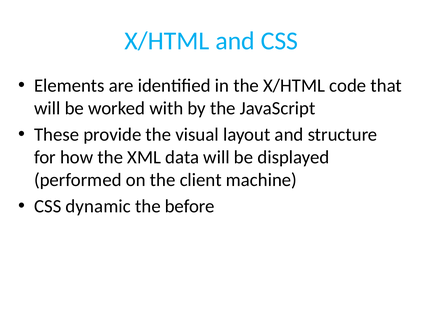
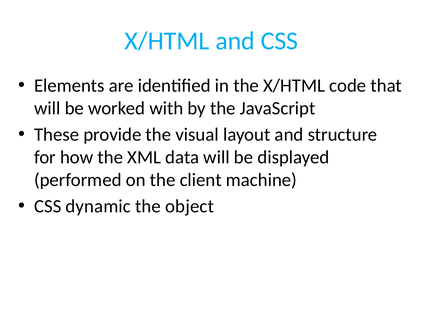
before: before -> object
